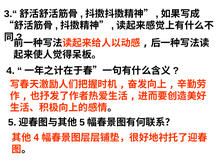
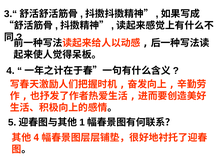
5 at (82, 122): 5 -> 1
